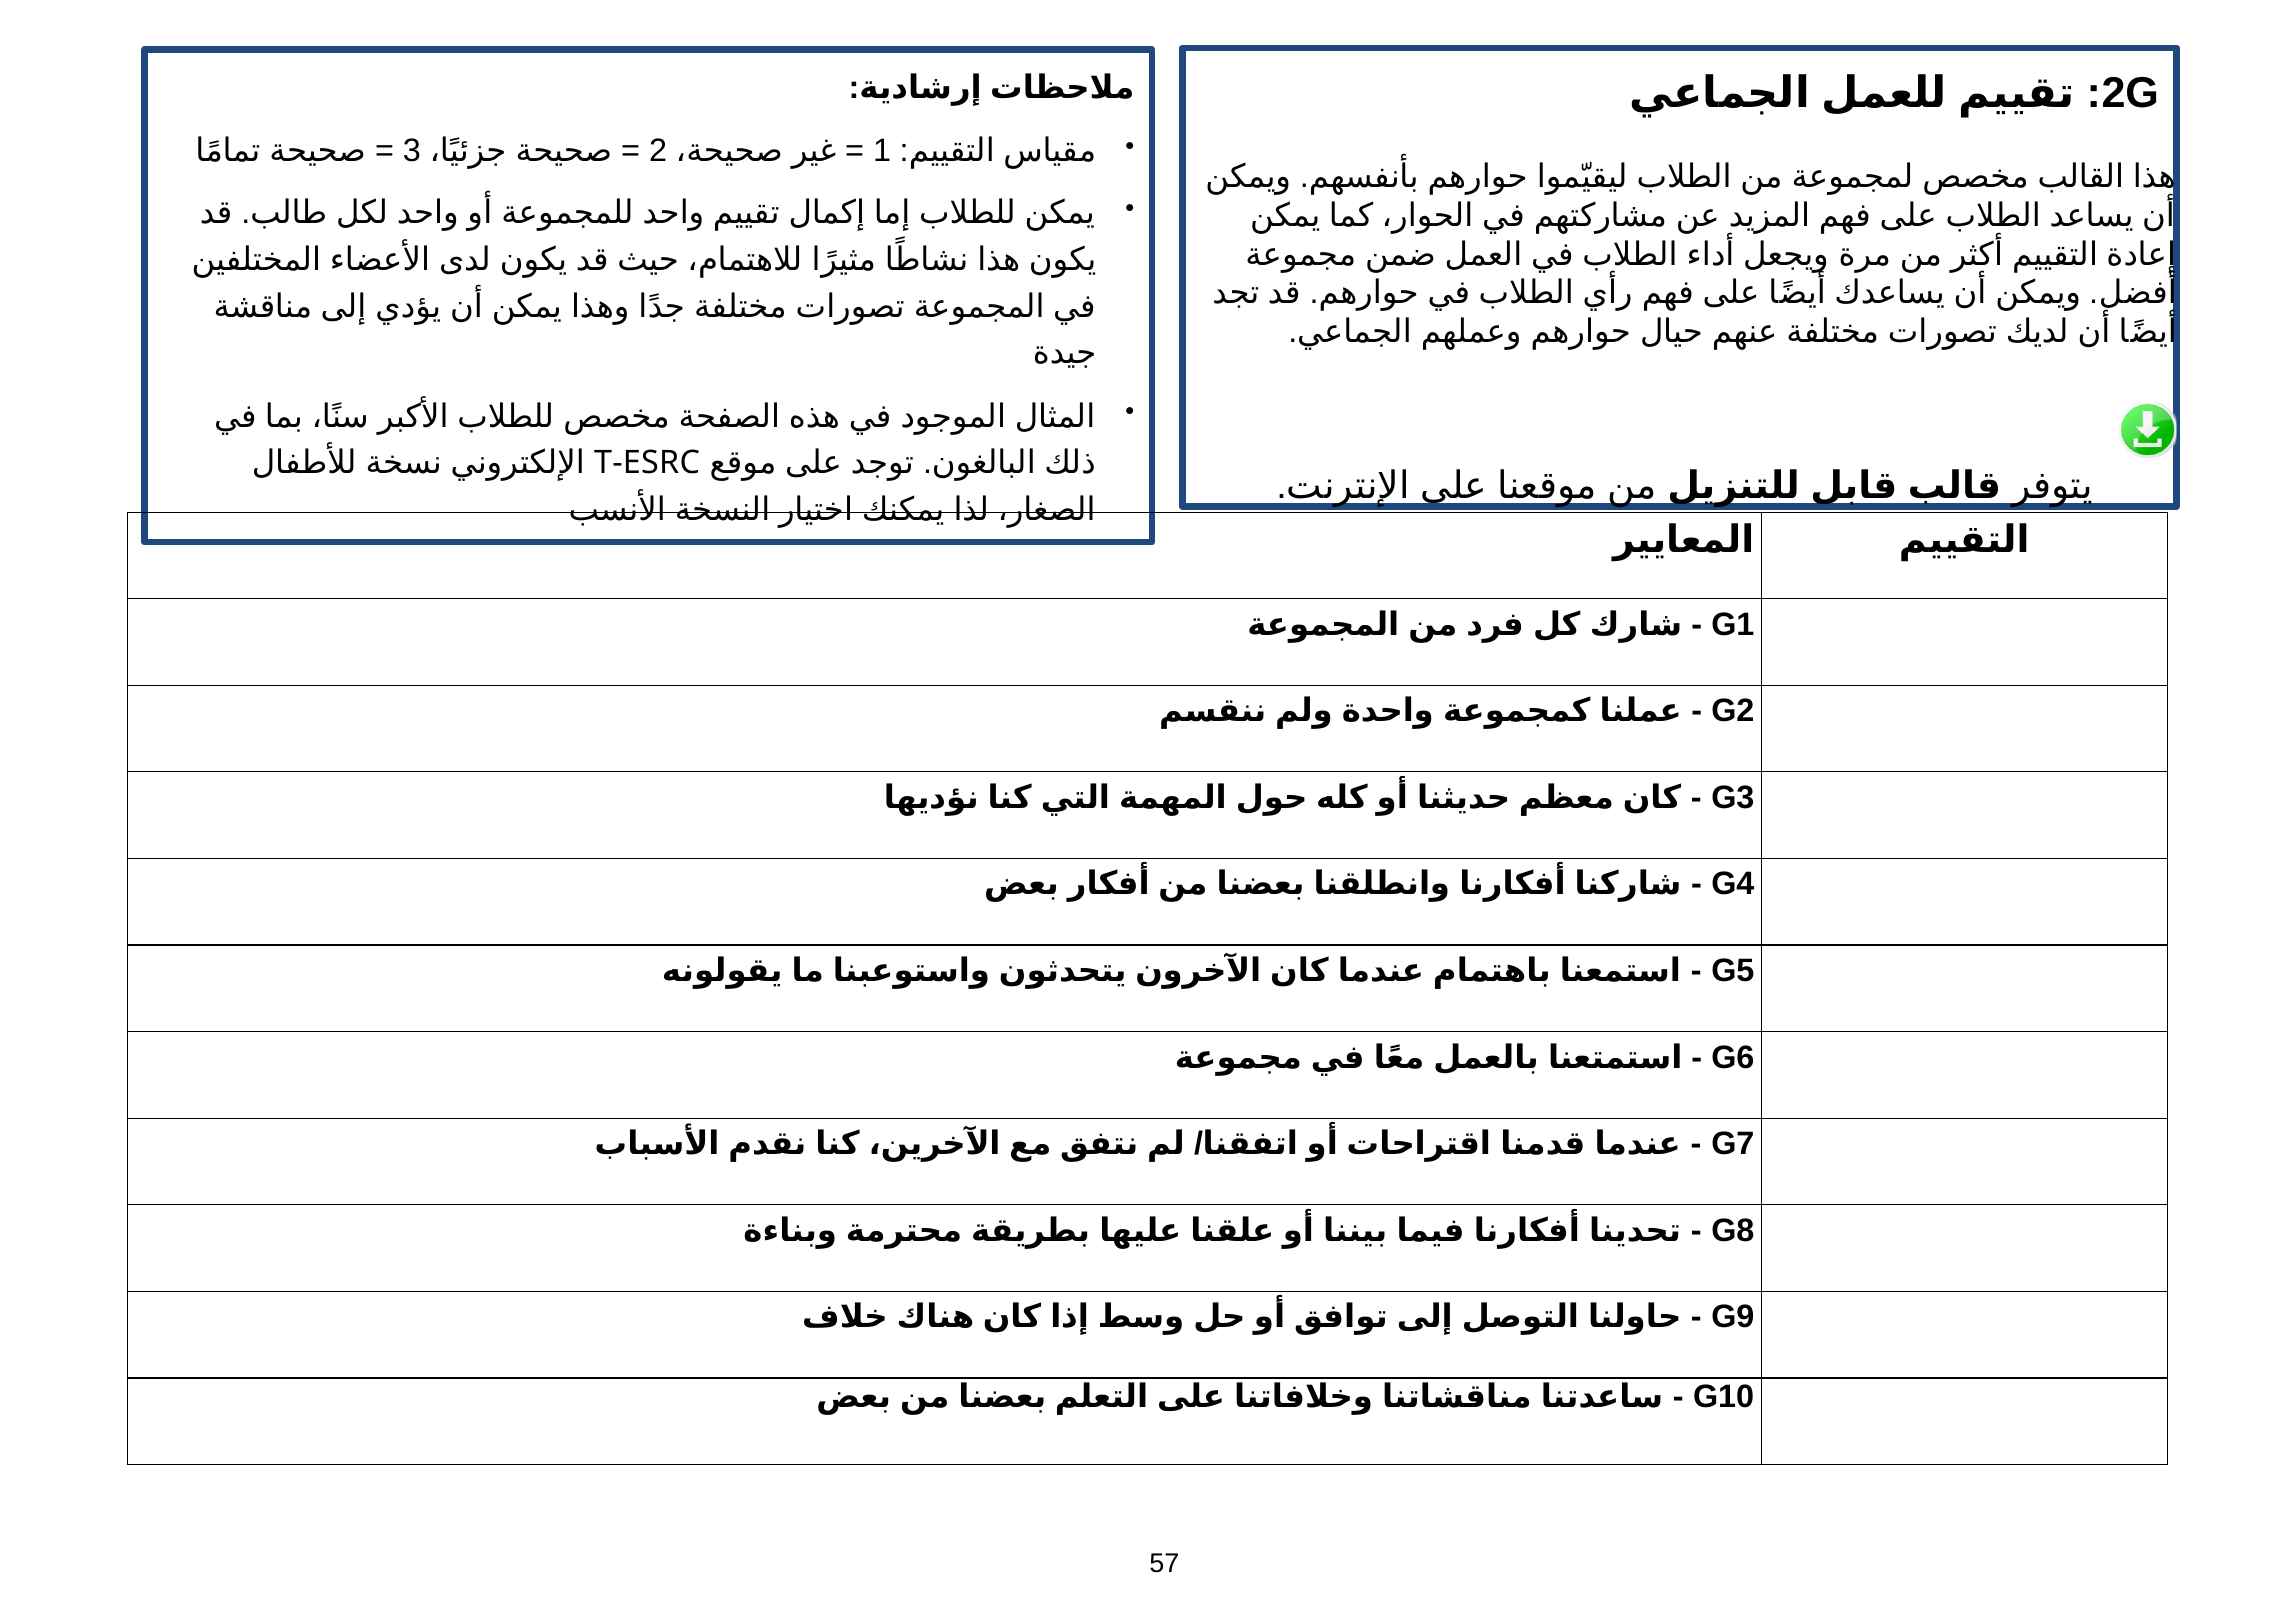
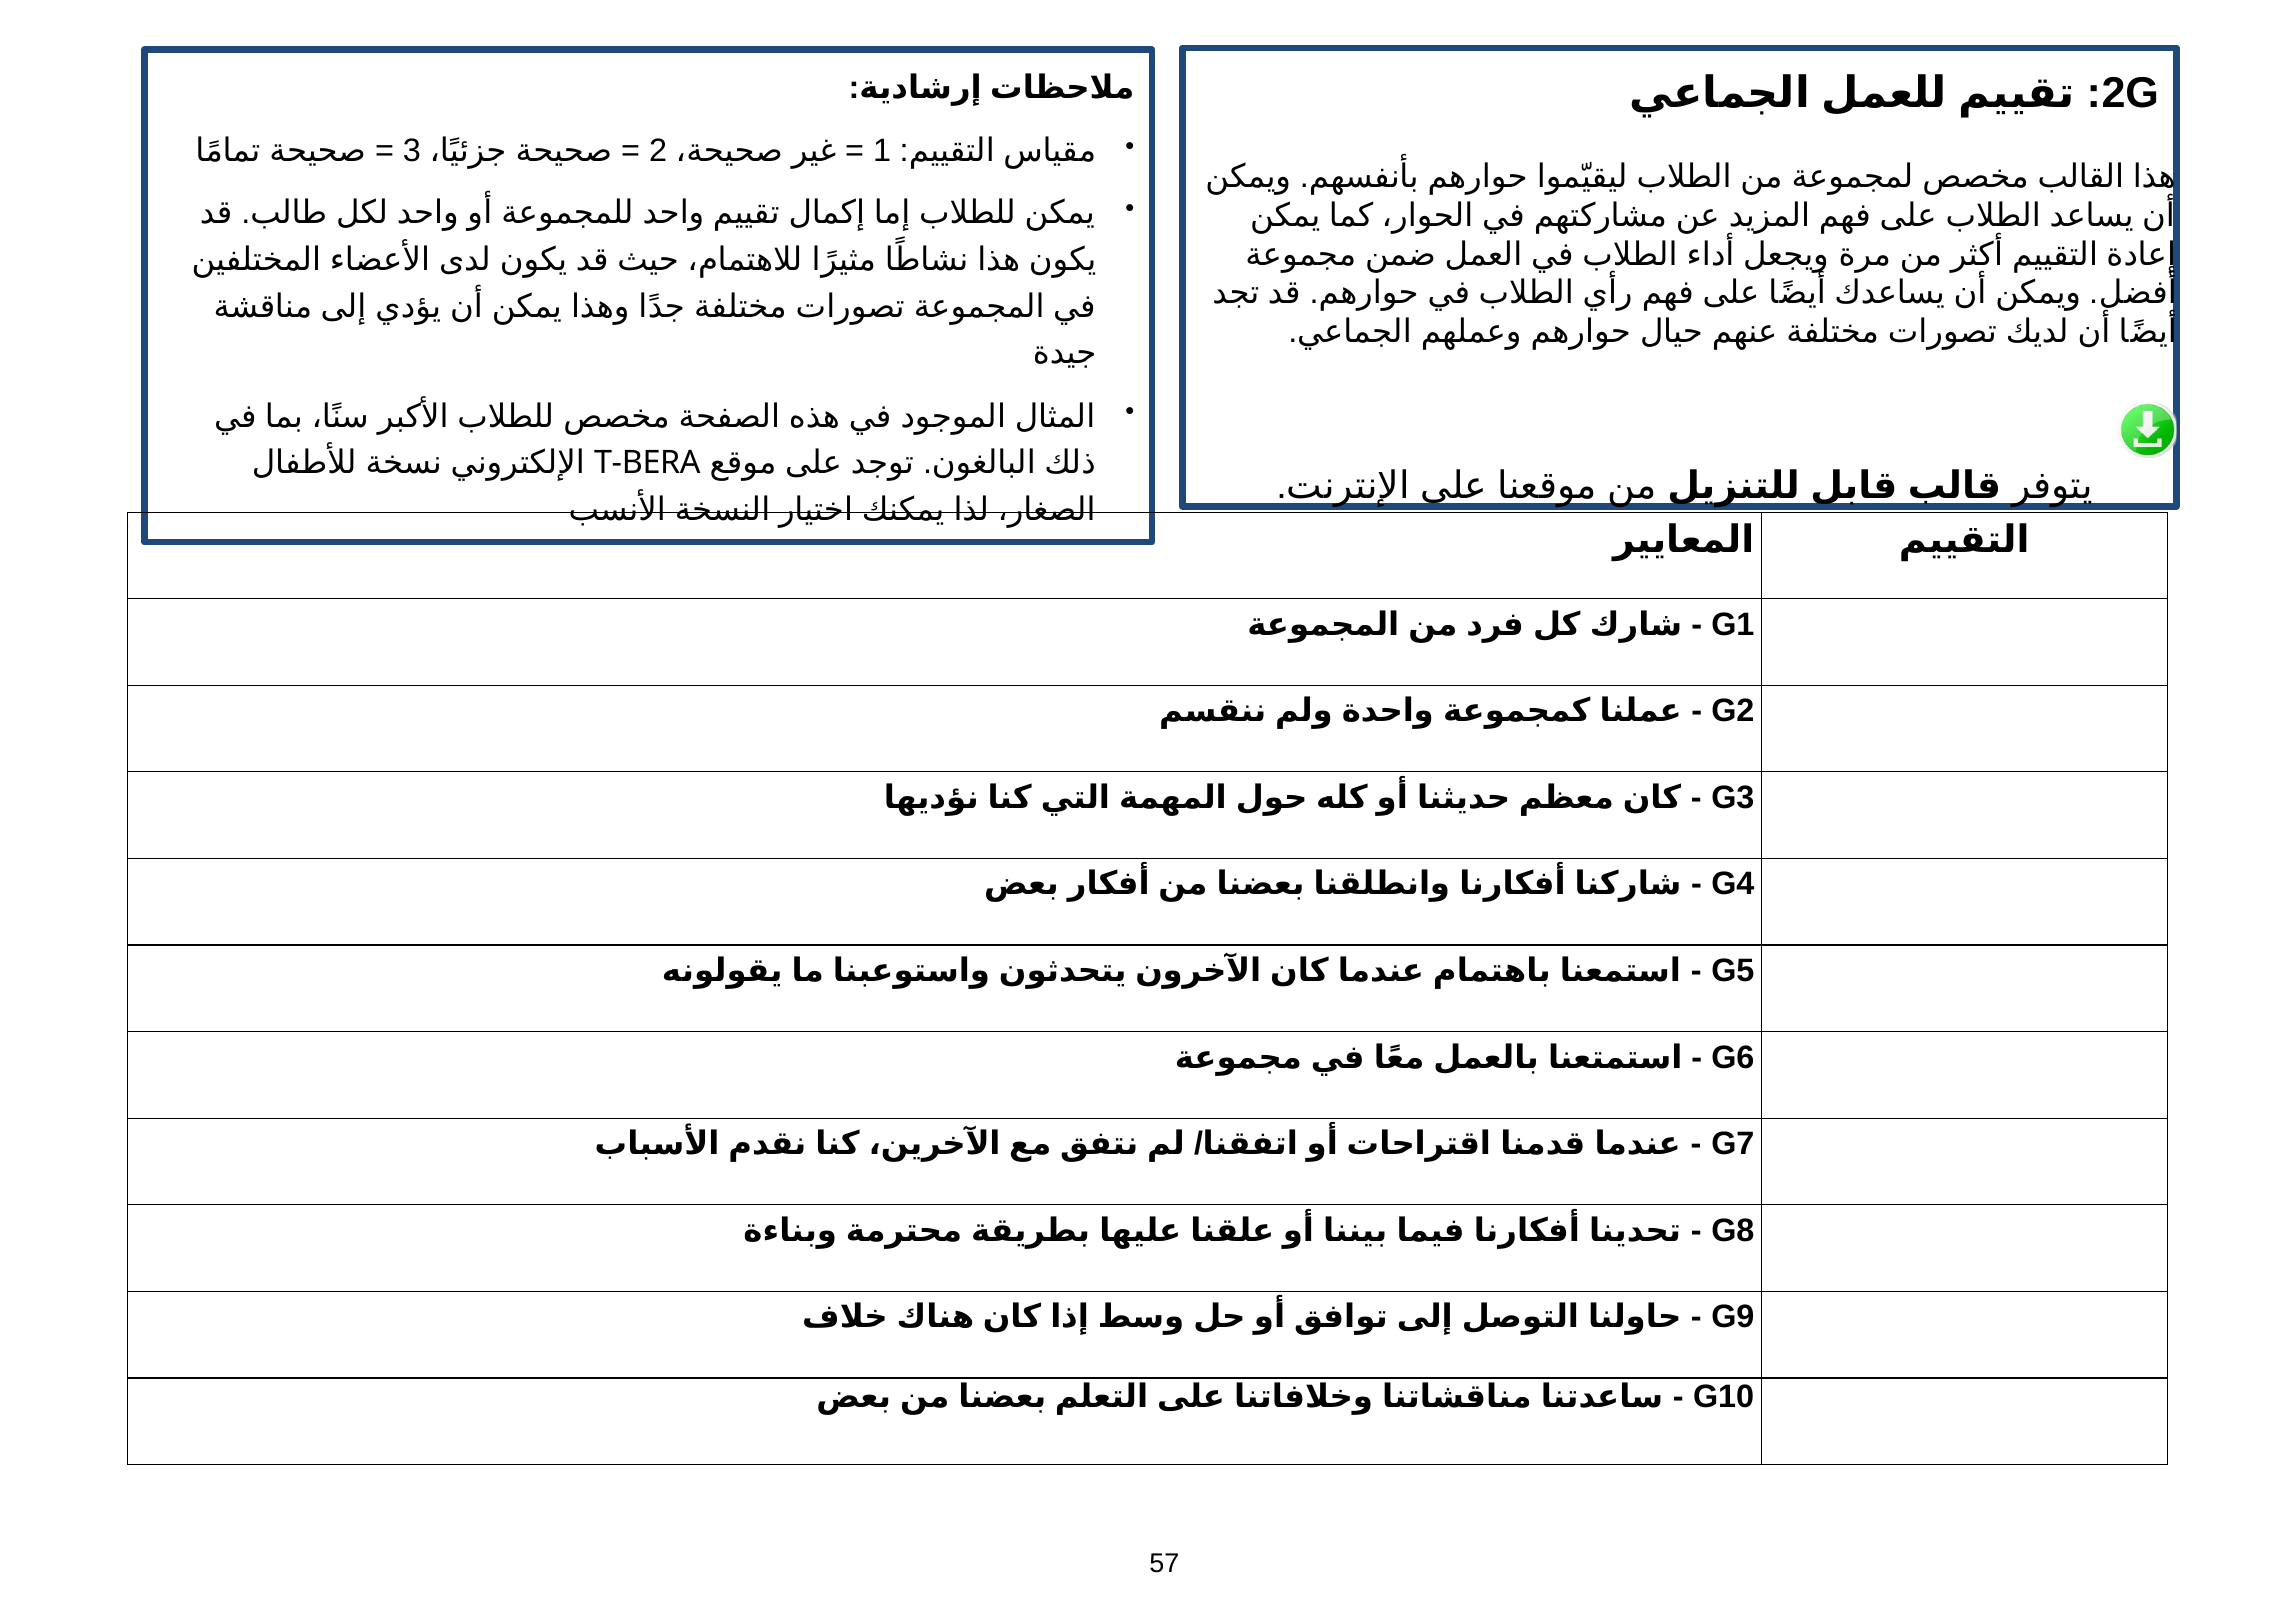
T-ESRC: T-ESRC -> T-BERA
